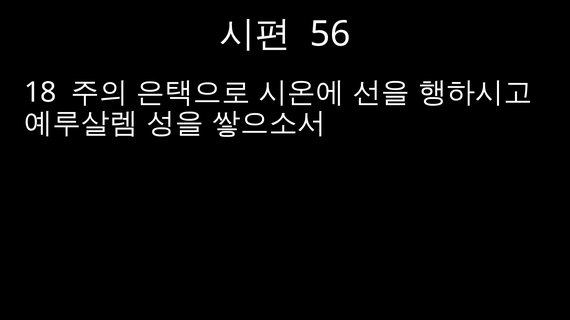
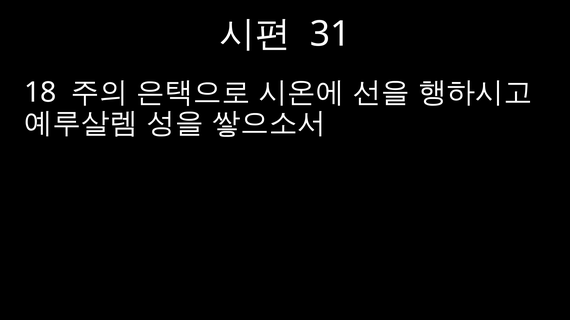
56: 56 -> 31
